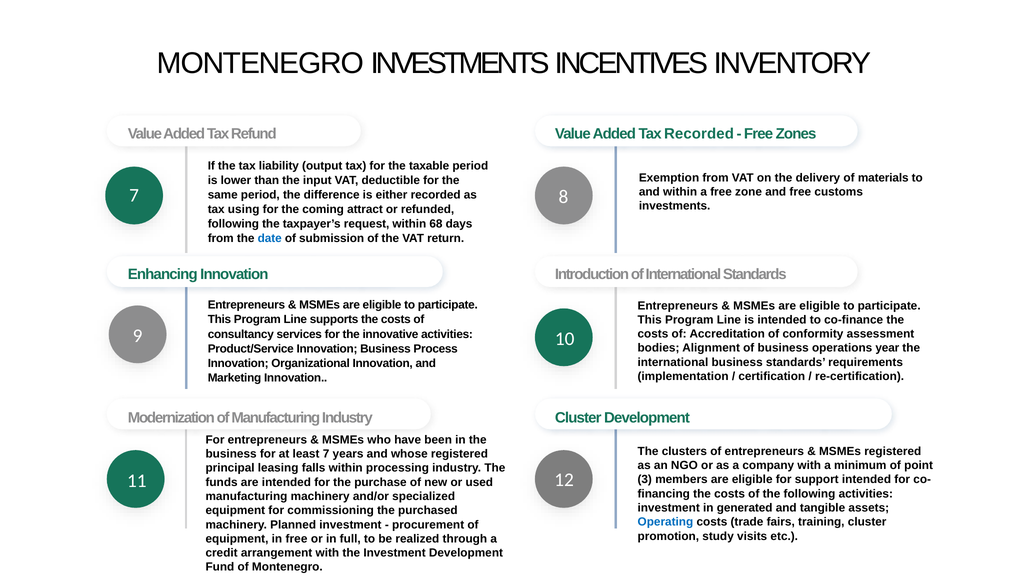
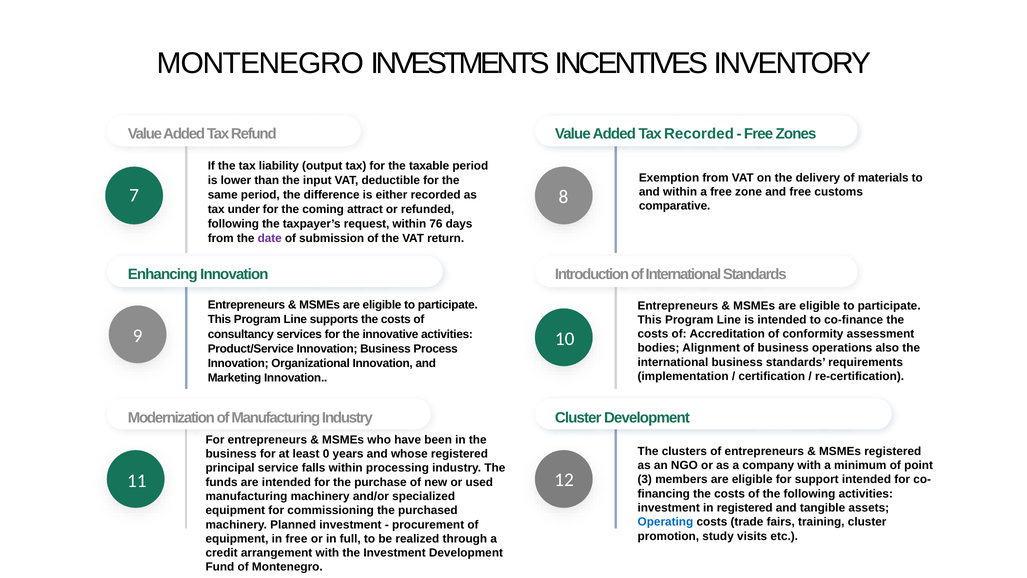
investments at (675, 206): investments -> comparative
using: using -> under
68: 68 -> 76
date colour: blue -> purple
year: year -> also
least 7: 7 -> 0
leasing: leasing -> service
in generated: generated -> registered
